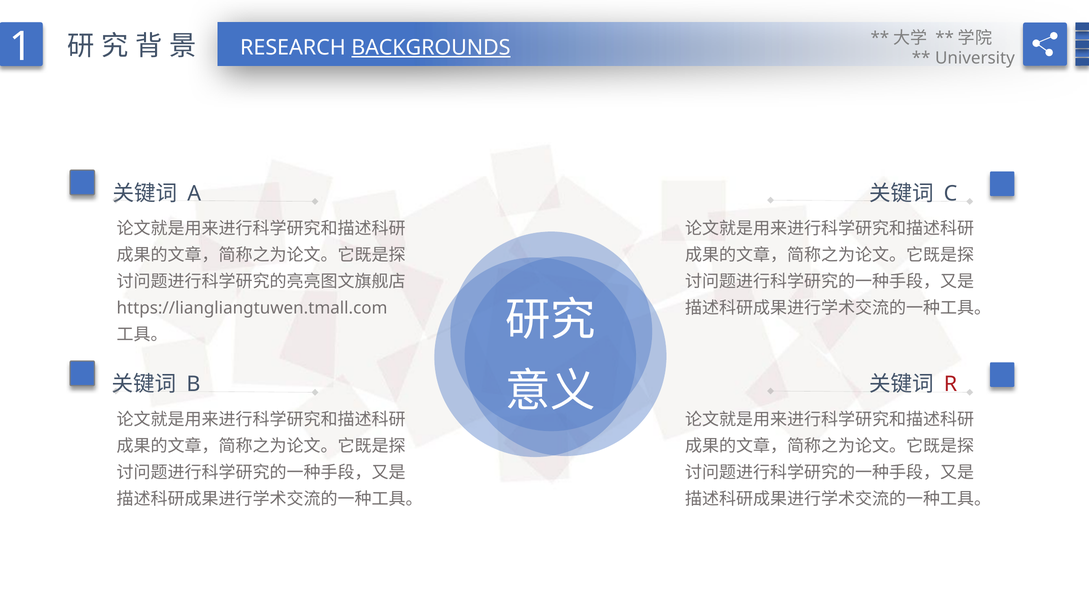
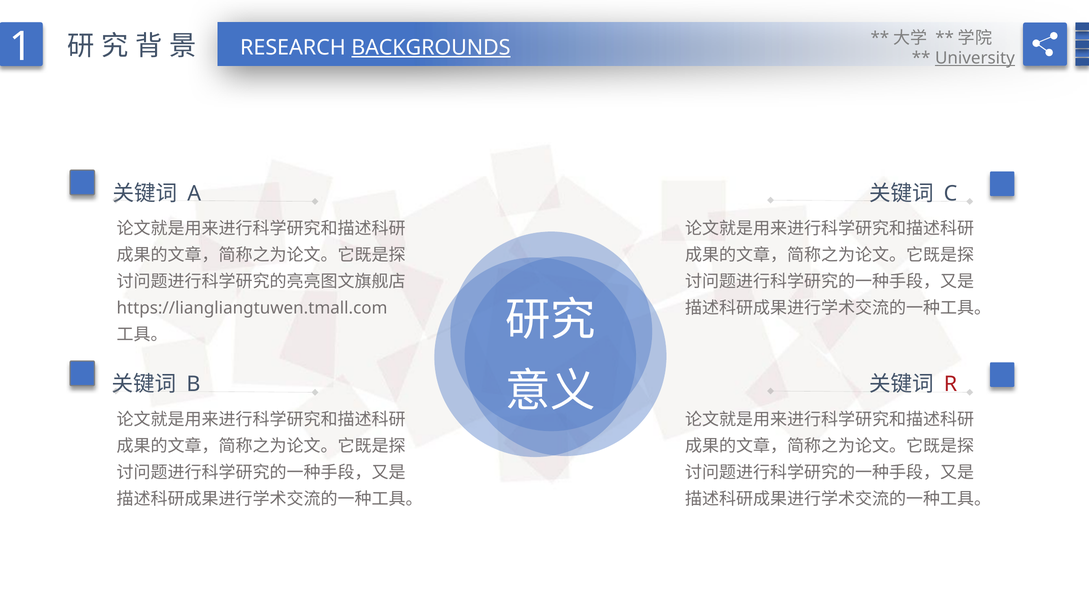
University underline: none -> present
